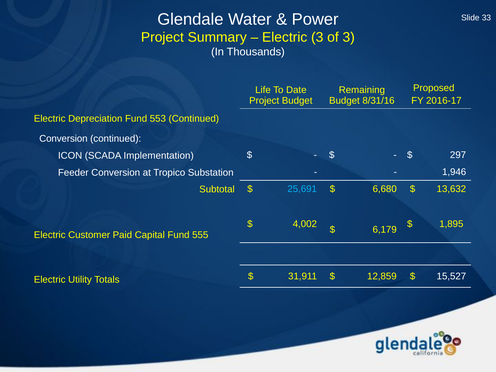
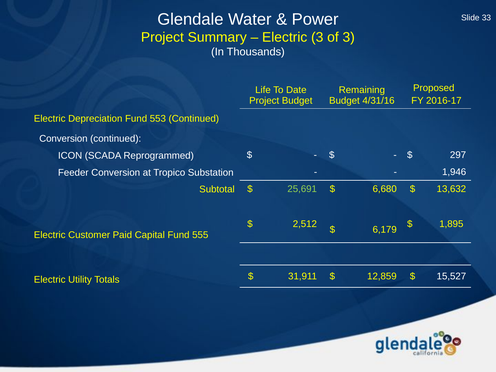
8/31/16: 8/31/16 -> 4/31/16
Implementation: Implementation -> Reprogrammed
25,691 colour: light blue -> light green
4,002: 4,002 -> 2,512
